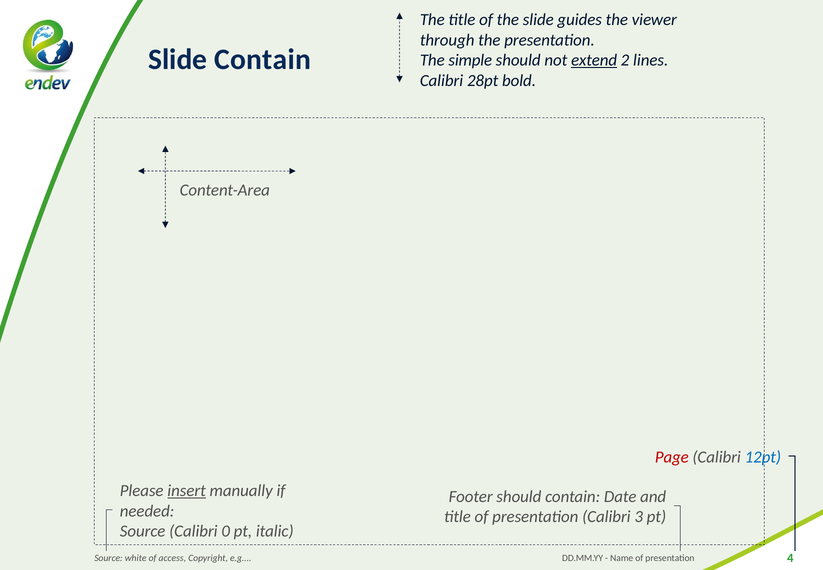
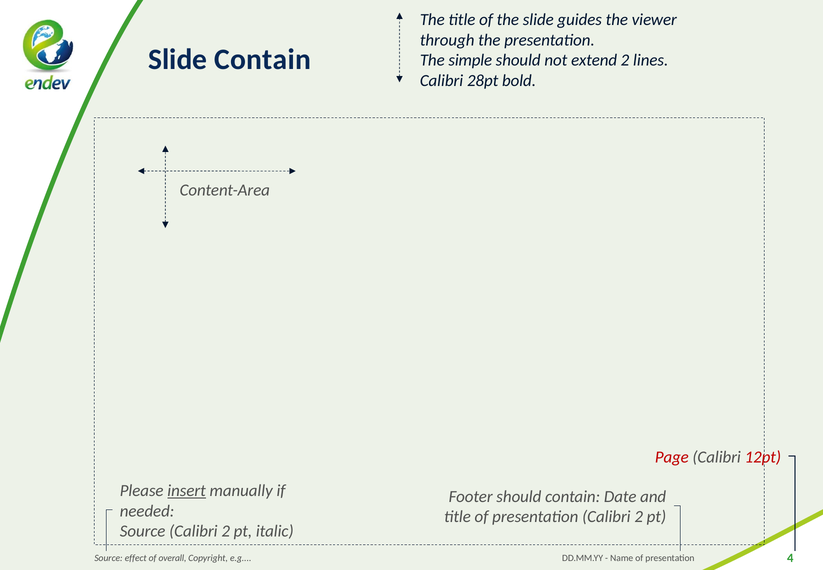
extend underline: present -> none
12pt colour: blue -> red
presentation Calibri 3: 3 -> 2
Source Calibri 0: 0 -> 2
white: white -> effect
access: access -> overall
